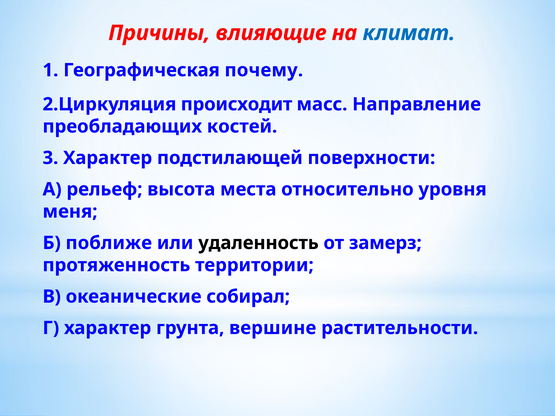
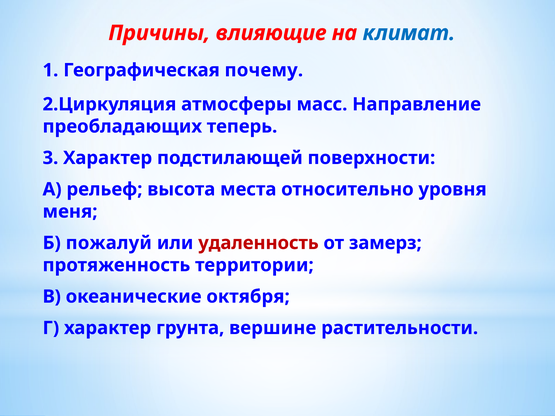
происходит: происходит -> атмосферы
костей: костей -> теперь
поближе: поближе -> пожалуй
удаленность colour: black -> red
собирал: собирал -> октября
